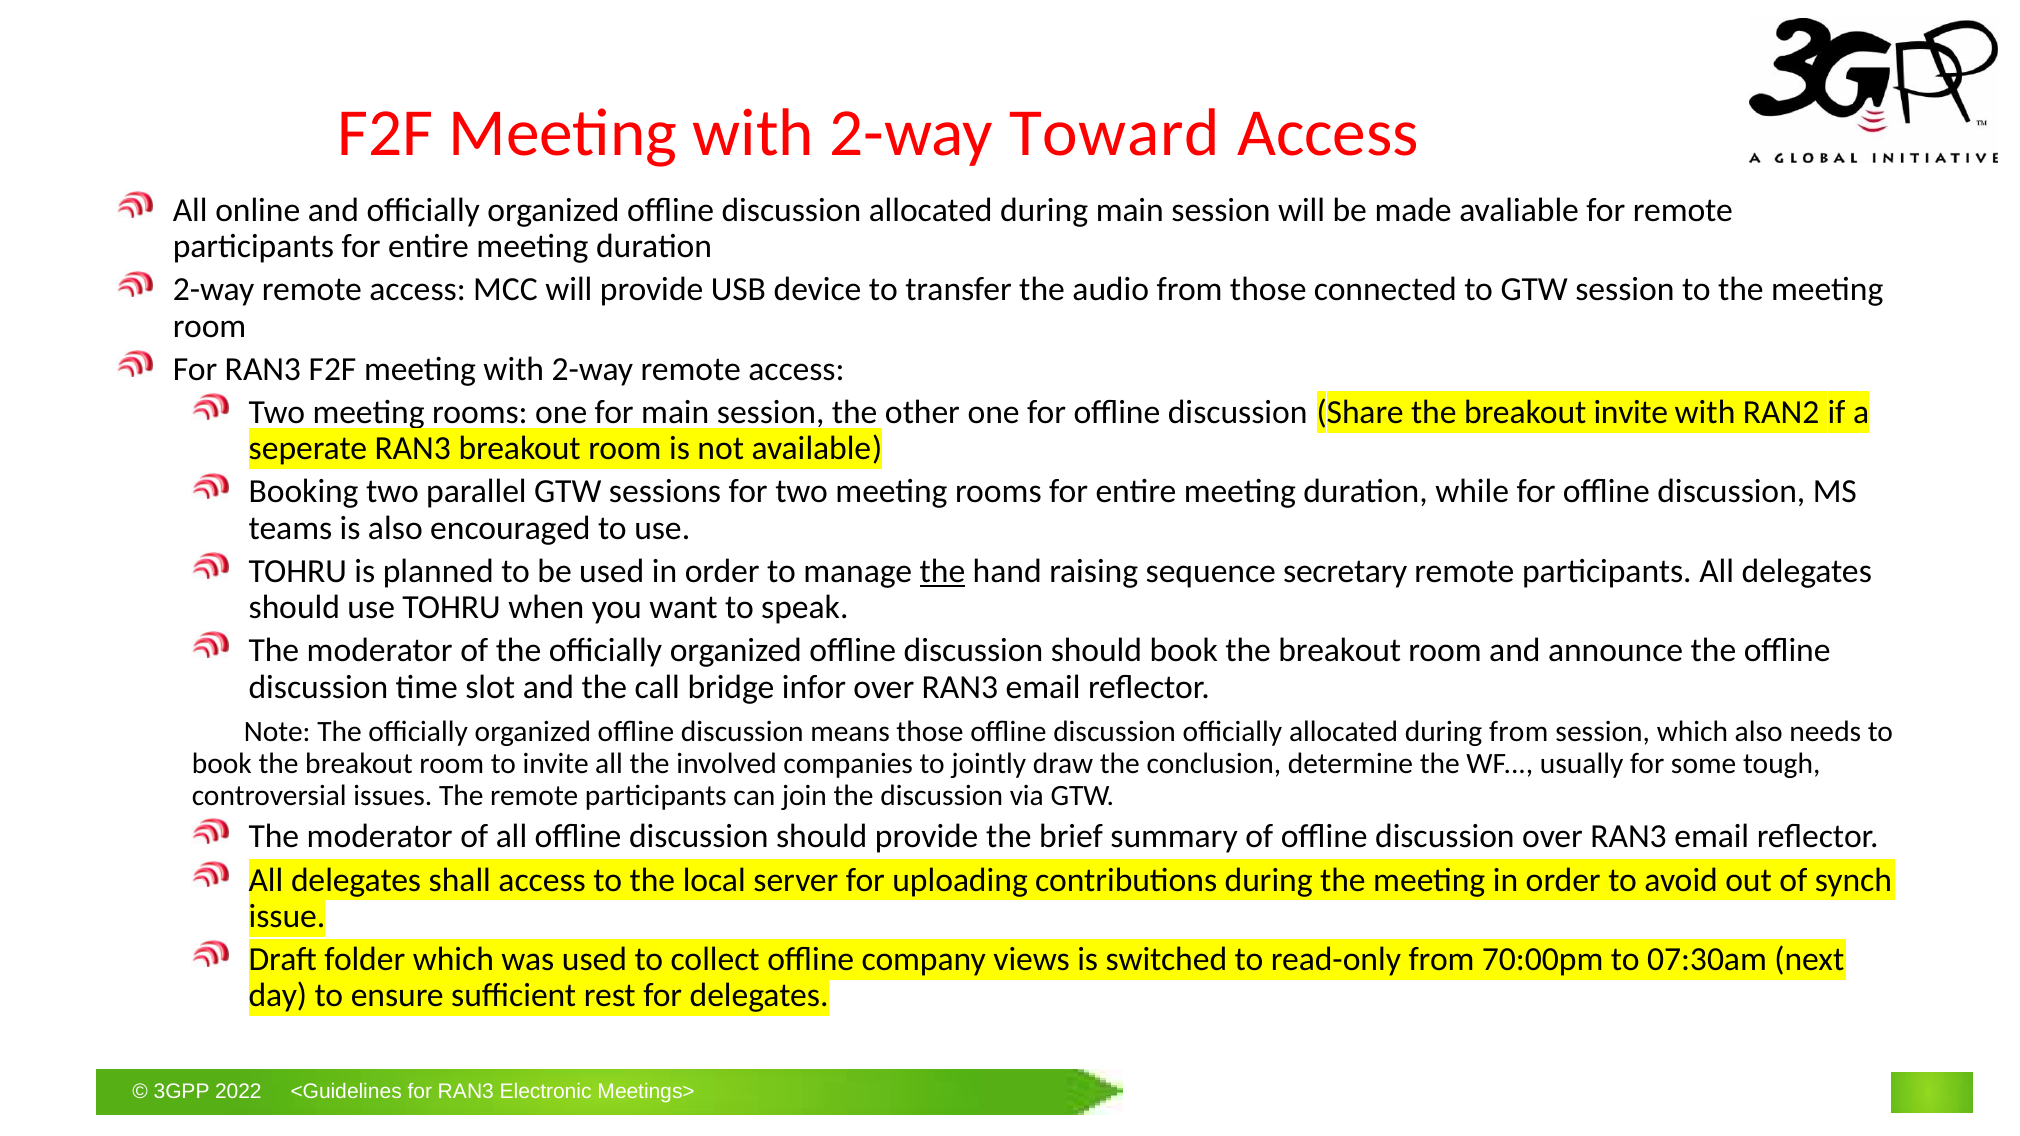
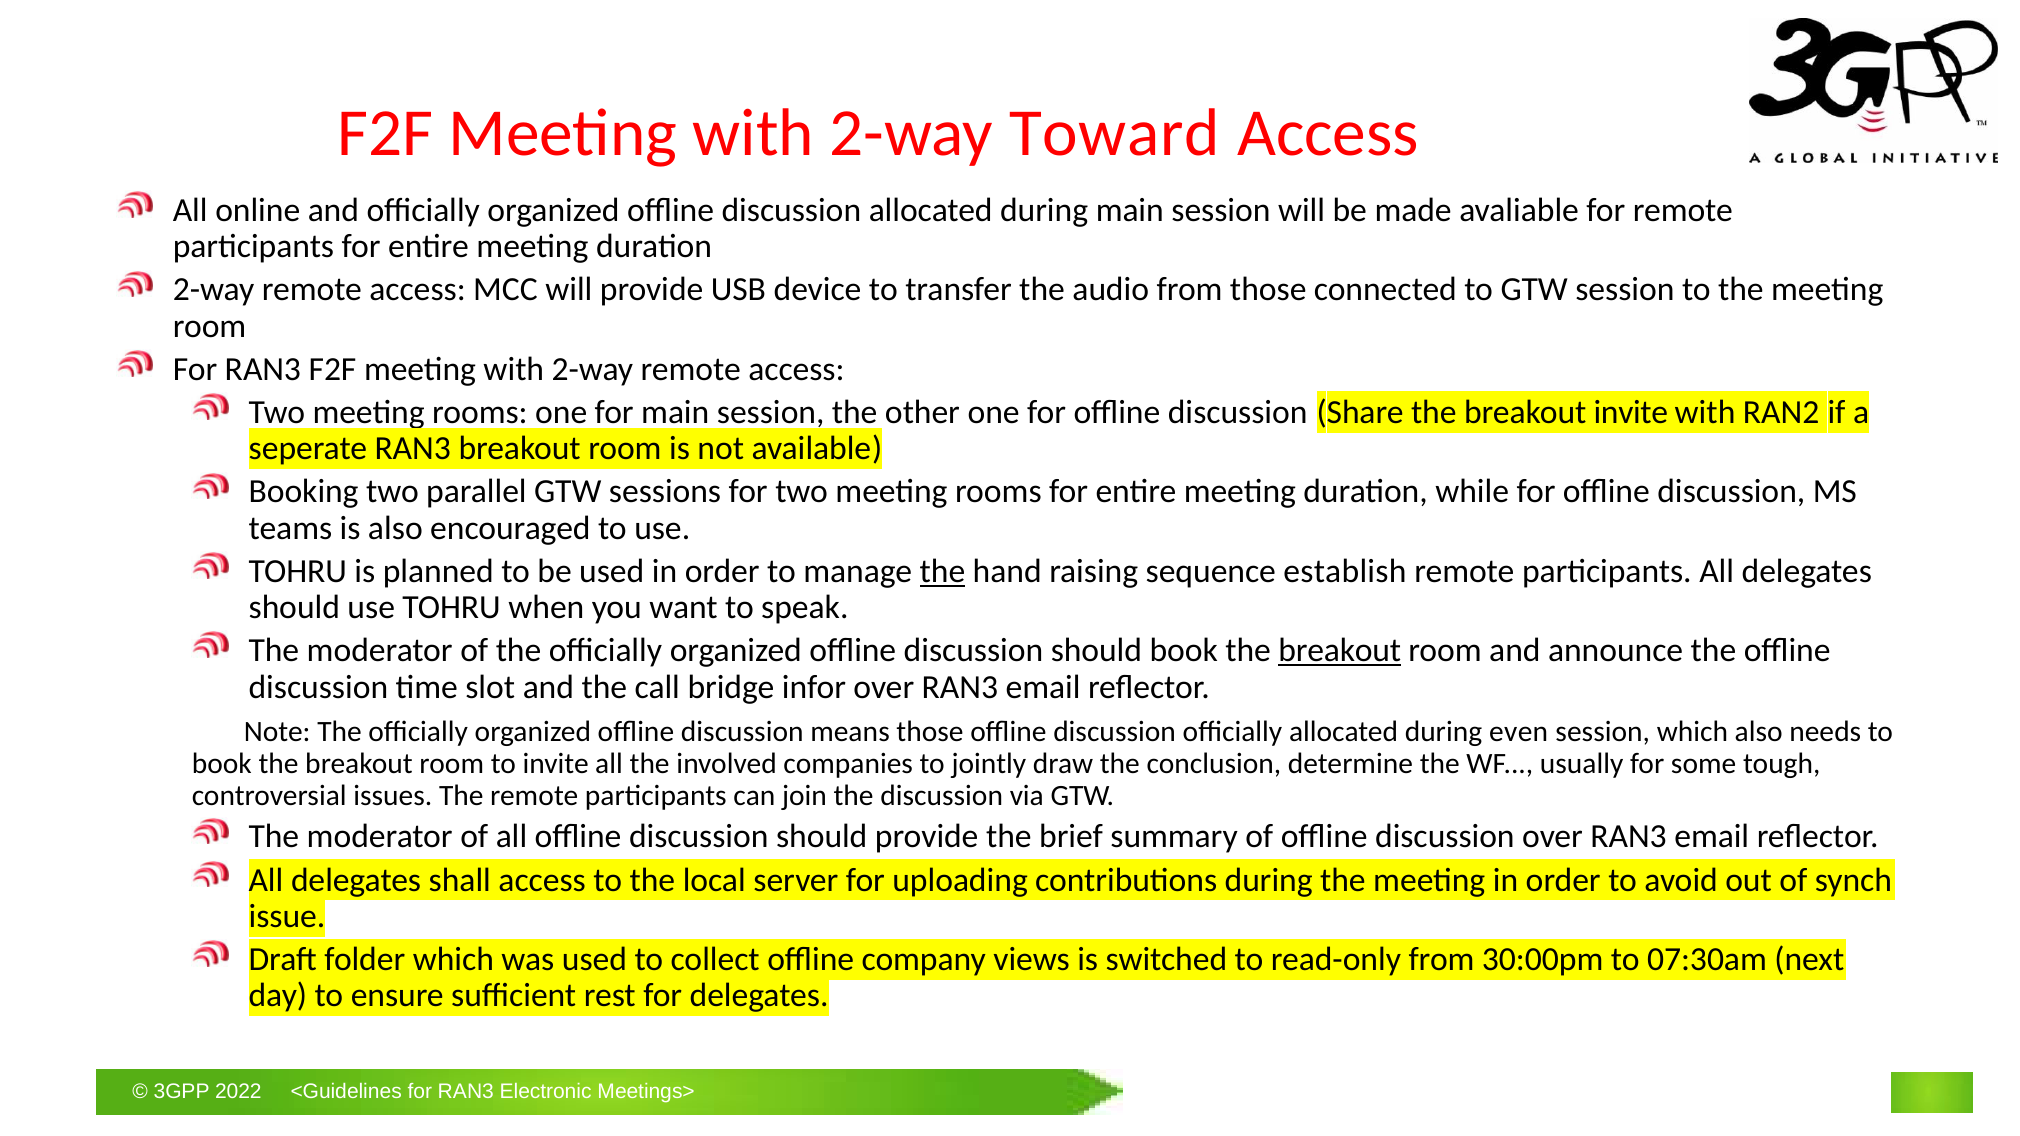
secretary: secretary -> establish
breakout at (1340, 651) underline: none -> present
during from: from -> even
70:00pm: 70:00pm -> 30:00pm
